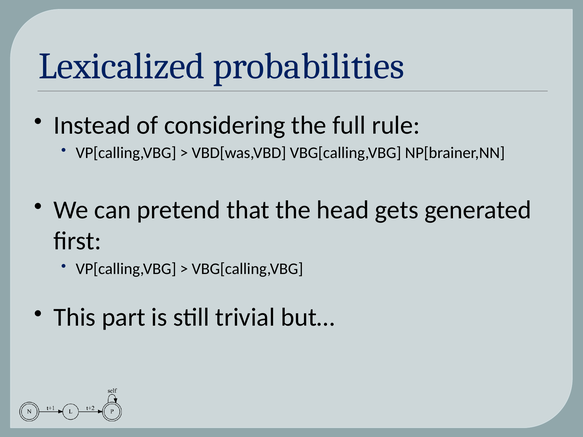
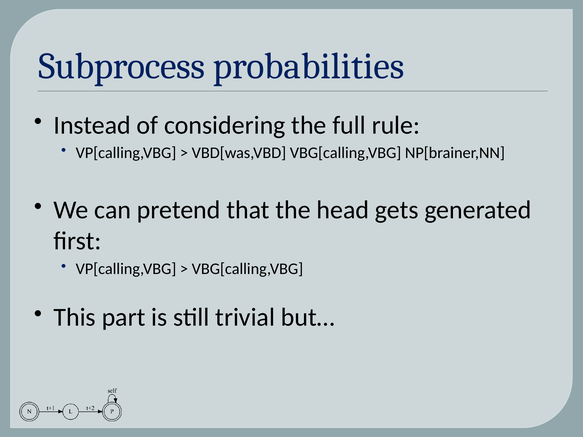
Lexicalized: Lexicalized -> Subprocess
